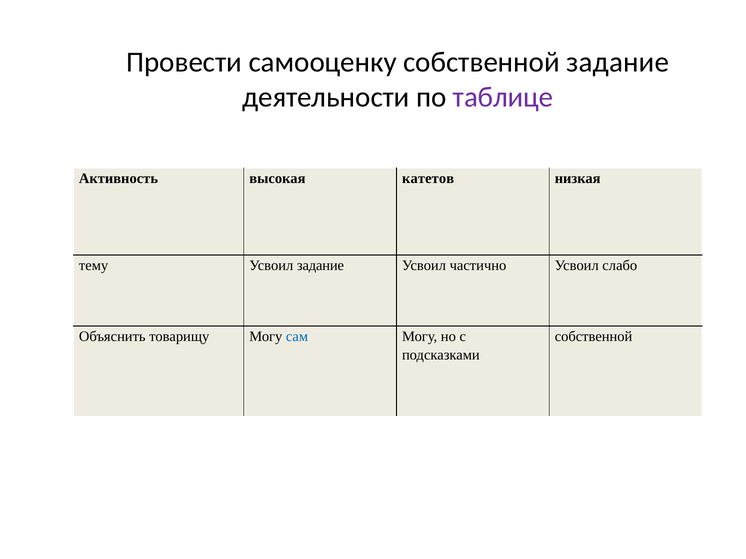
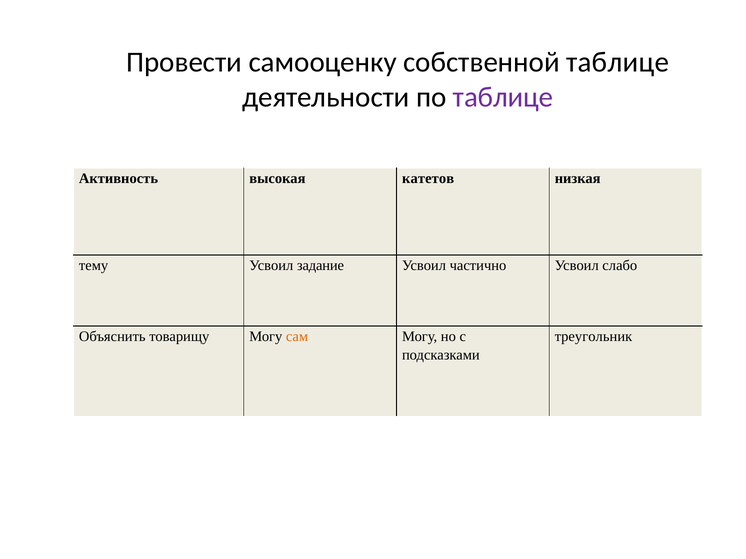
собственной задание: задание -> таблице
сам colour: blue -> orange
собственной at (594, 337): собственной -> треугольник
